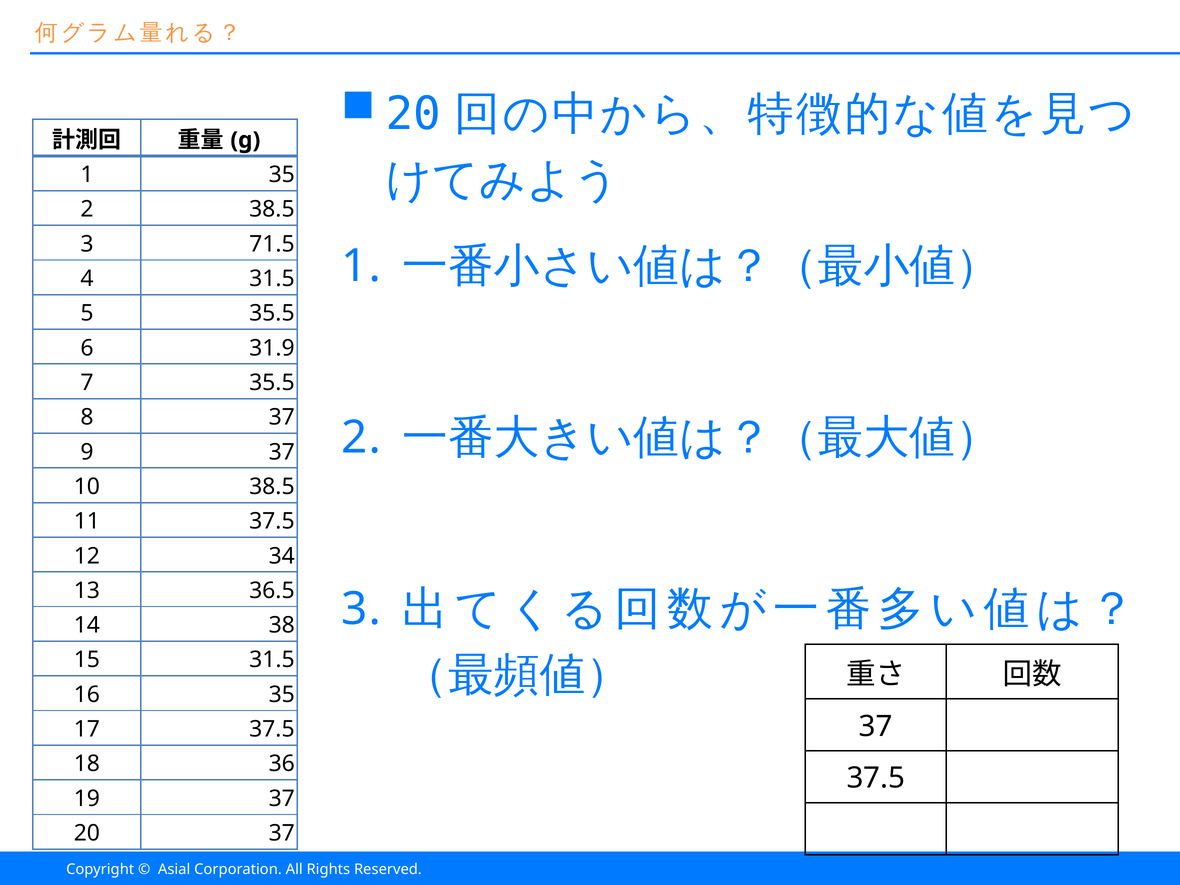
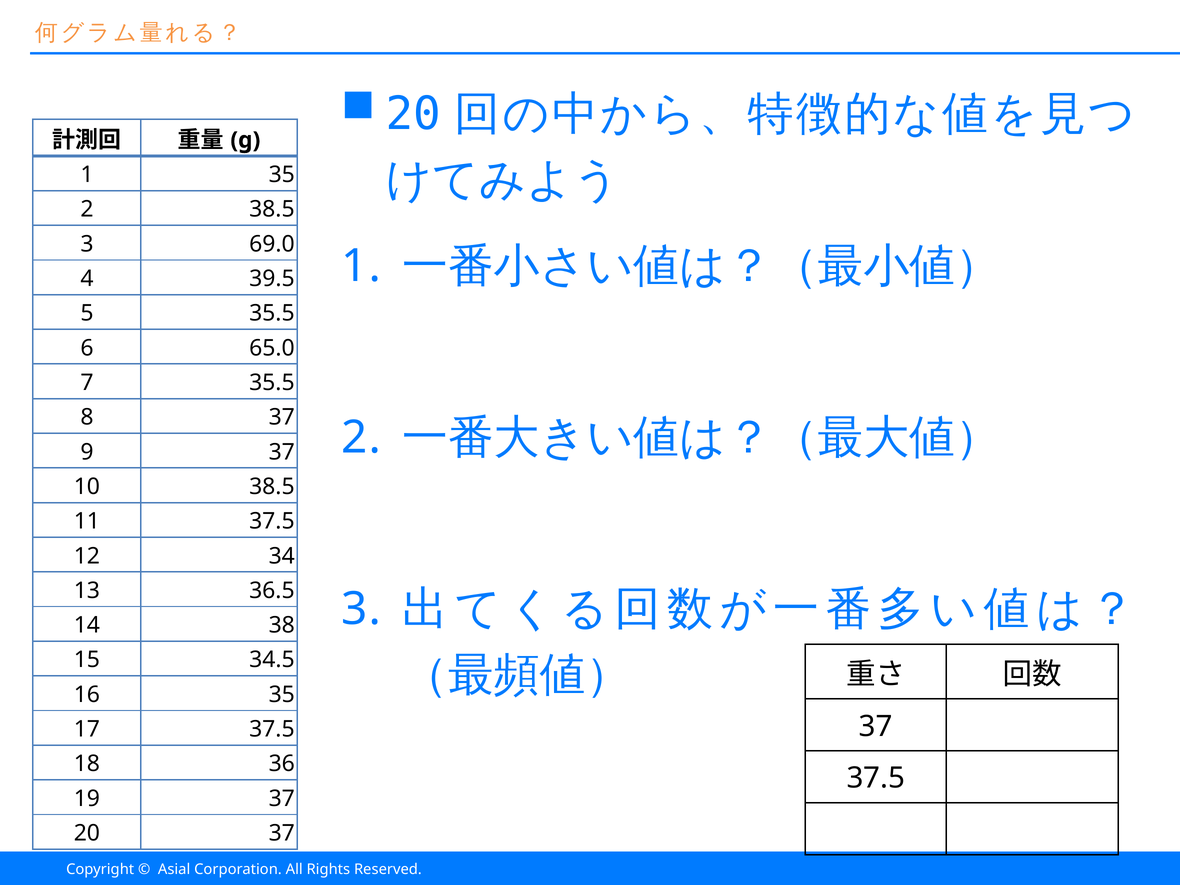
71.5: 71.5 -> 69.0
4 31.5: 31.5 -> 39.5
31.9: 31.9 -> 65.0
15 31.5: 31.5 -> 34.5
